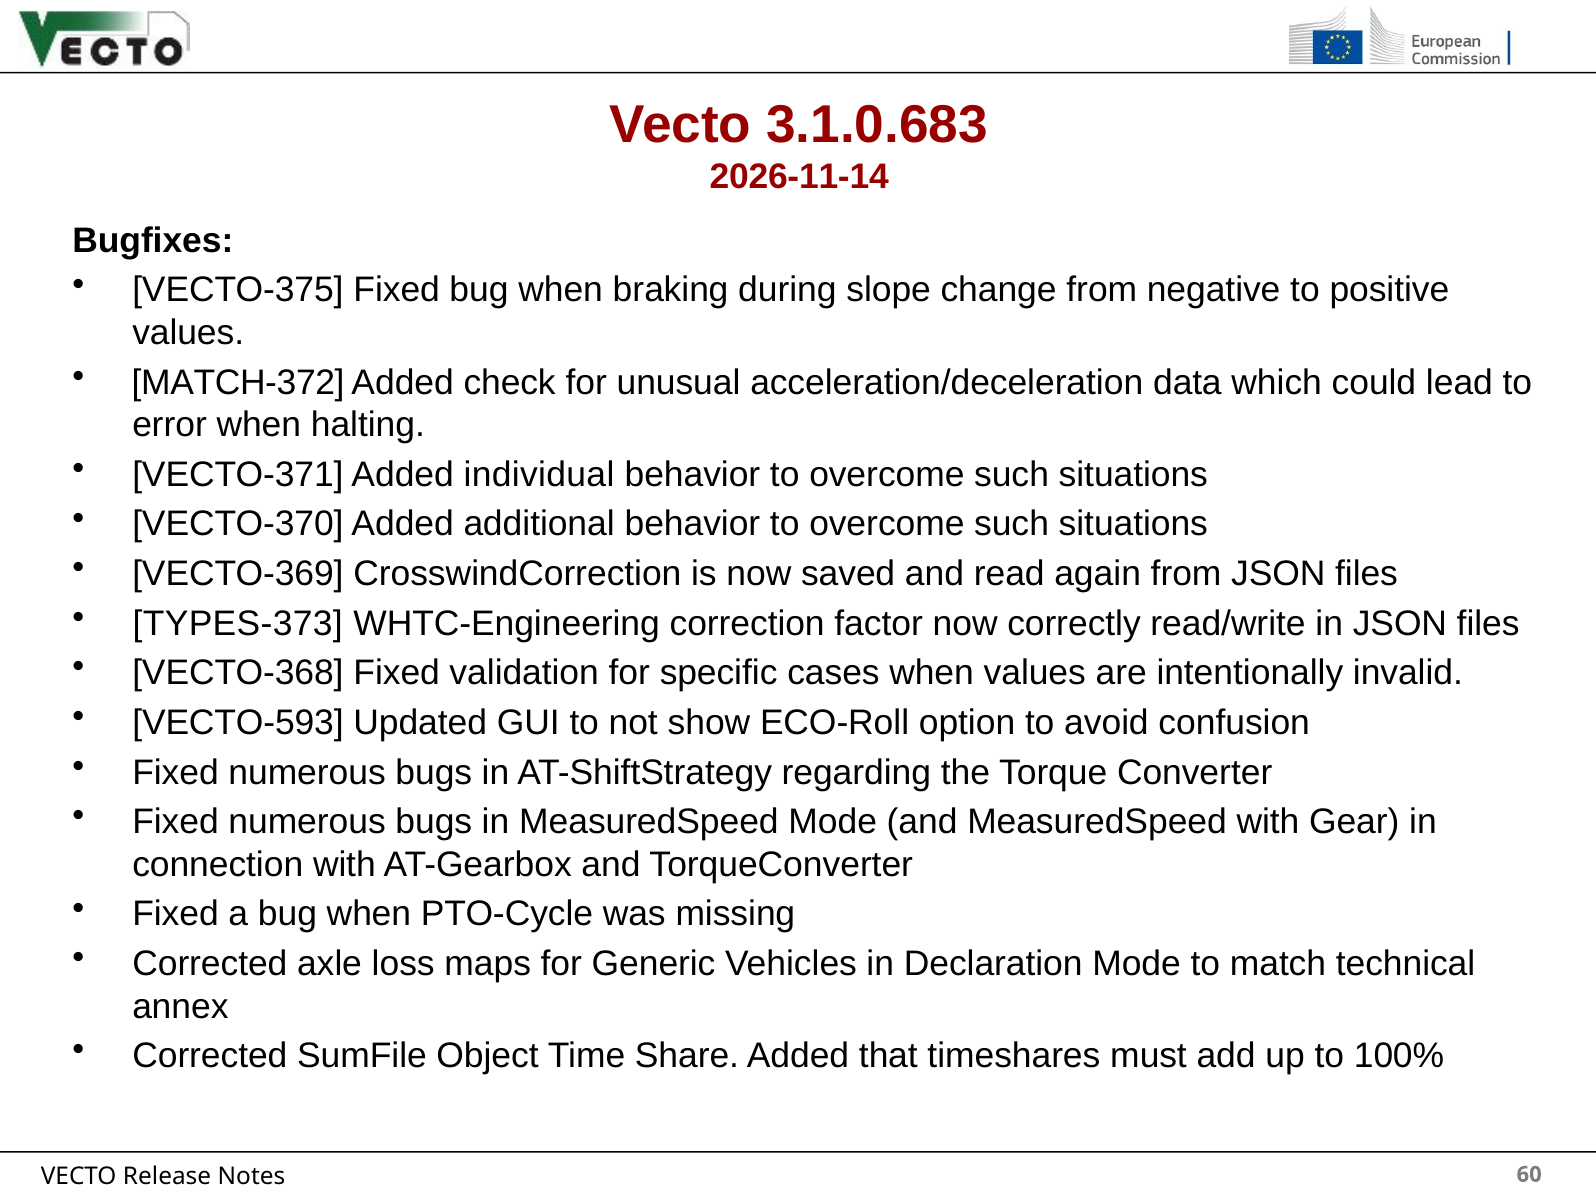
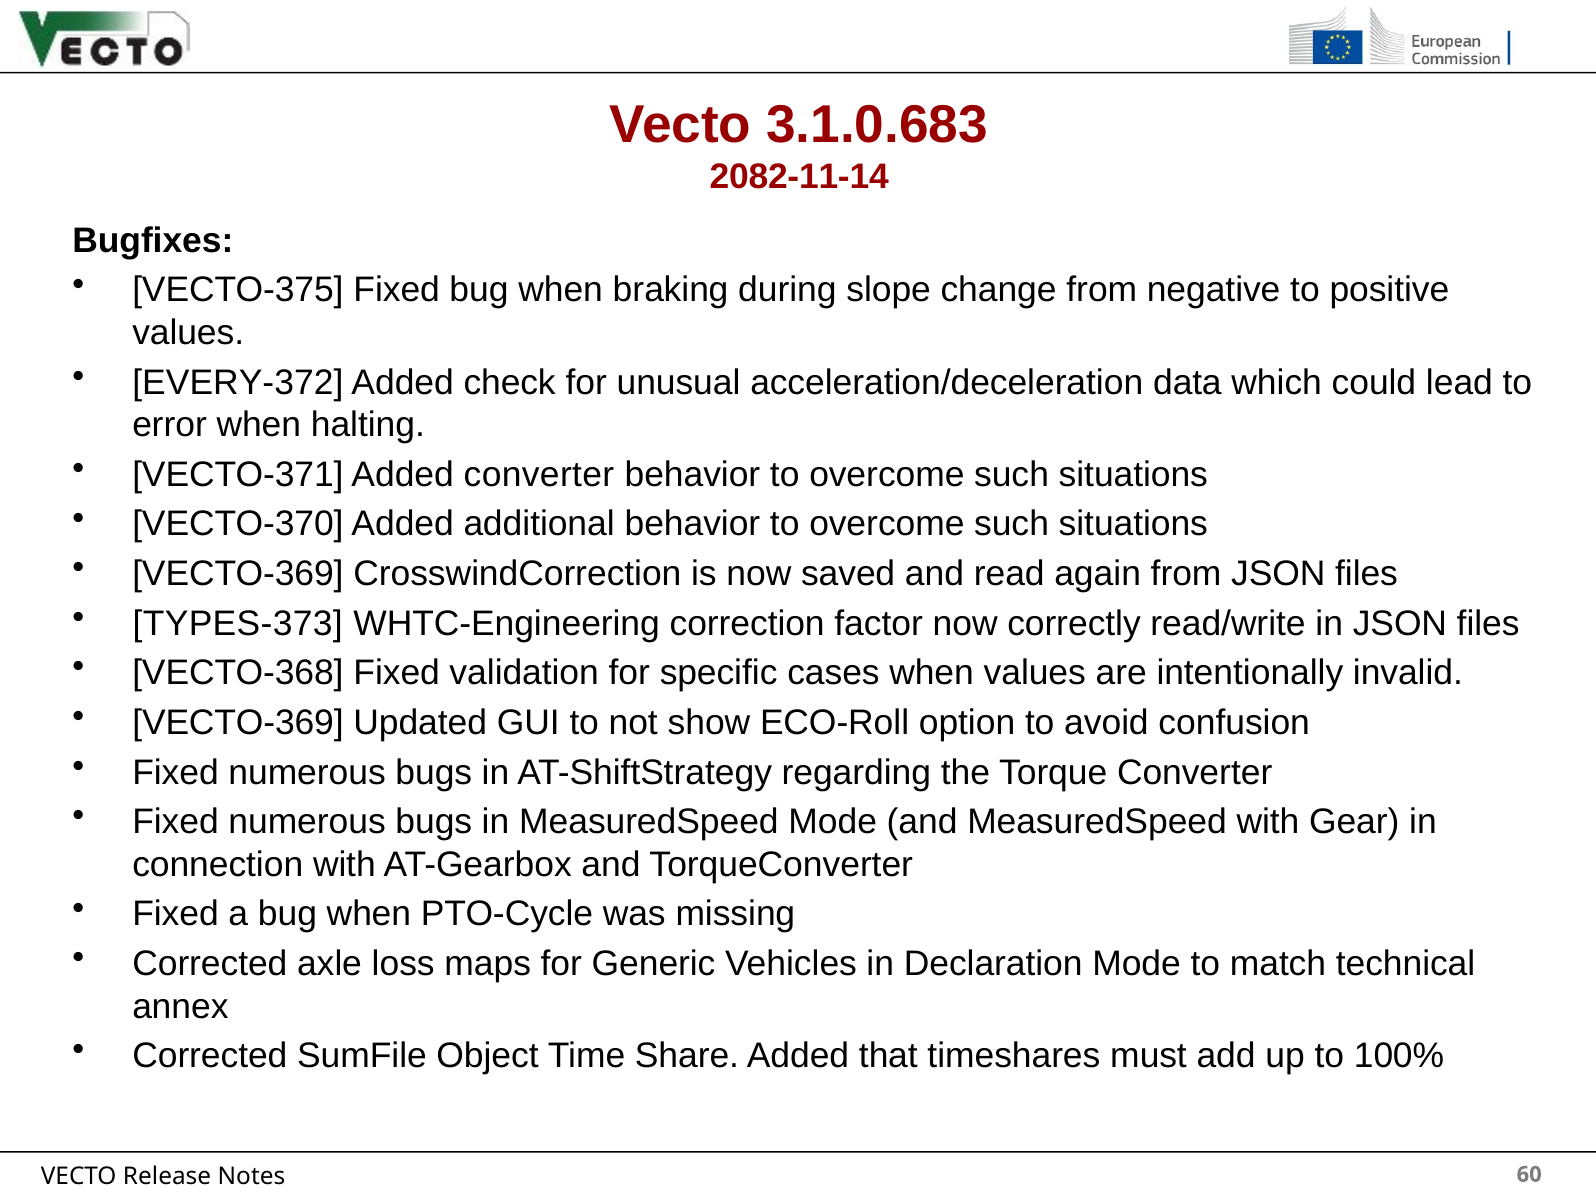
2026-11-14: 2026-11-14 -> 2082-11-14
MATCH-372: MATCH-372 -> EVERY-372
Added individual: individual -> converter
VECTO-593 at (238, 723): VECTO-593 -> VECTO-369
